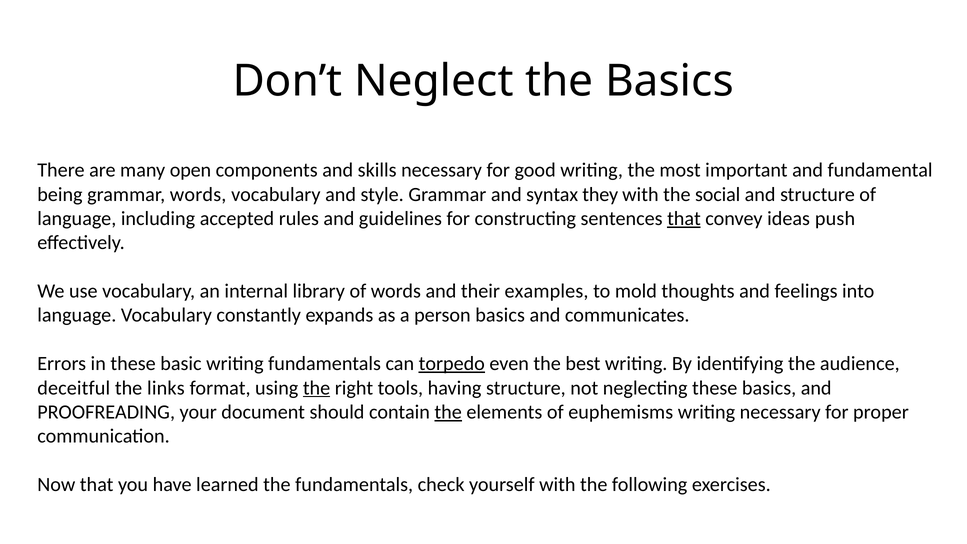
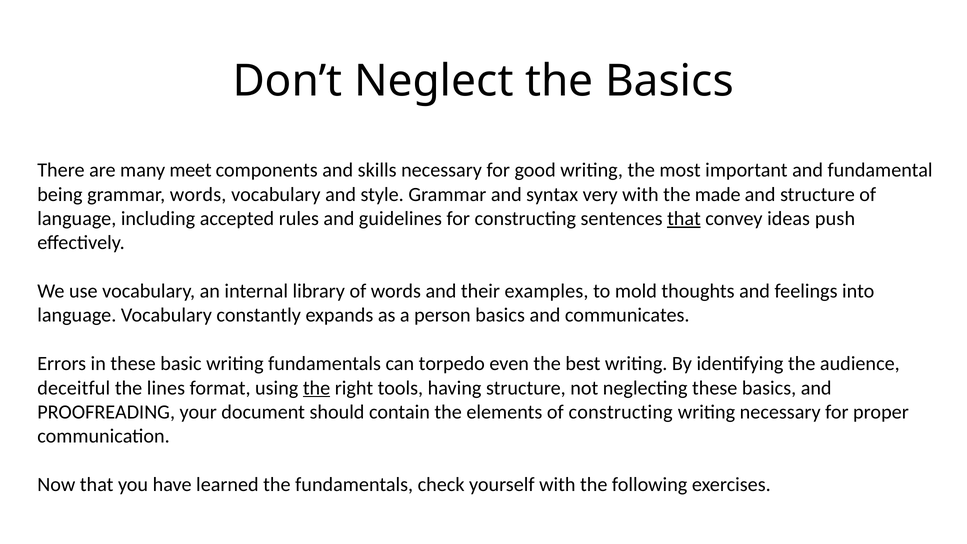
open: open -> meet
they: they -> very
social: social -> made
torpedo underline: present -> none
links: links -> lines
the at (448, 412) underline: present -> none
of euphemisms: euphemisms -> constructing
